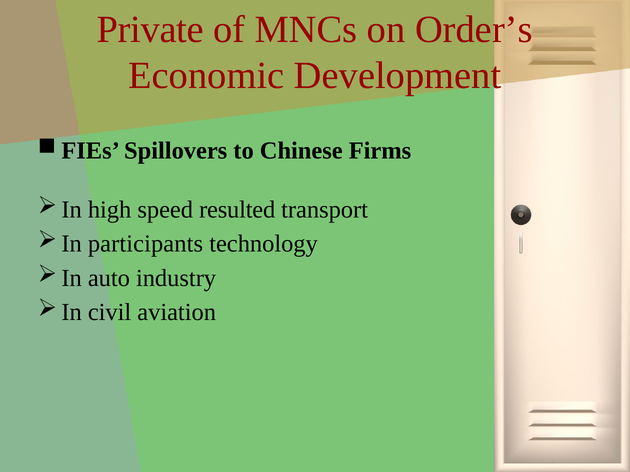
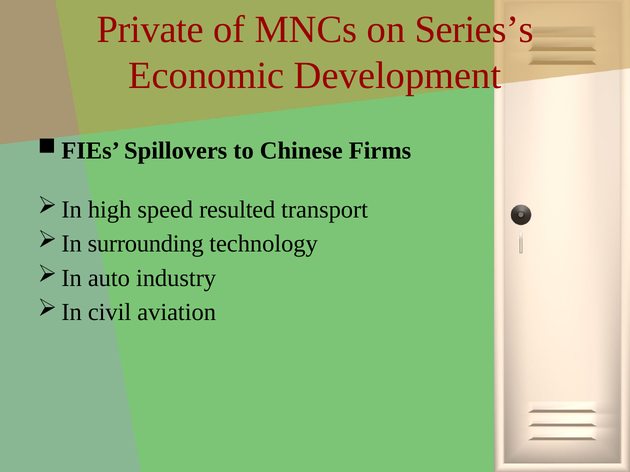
Order’s: Order’s -> Series’s
participants: participants -> surrounding
